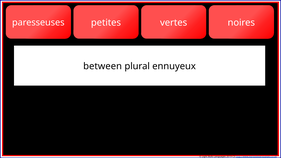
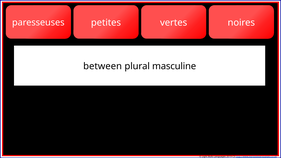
ennuyeux: ennuyeux -> masculine
